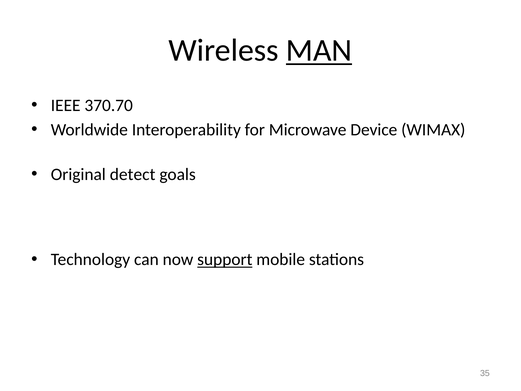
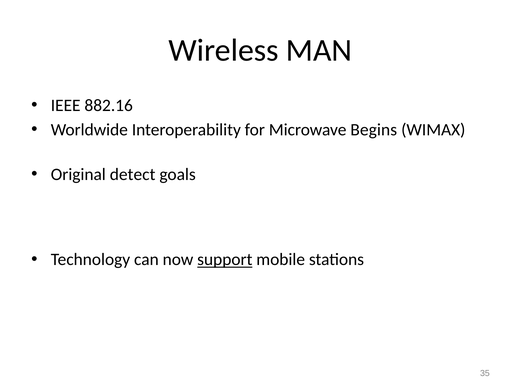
MAN underline: present -> none
370.70: 370.70 -> 882.16
Device: Device -> Begins
